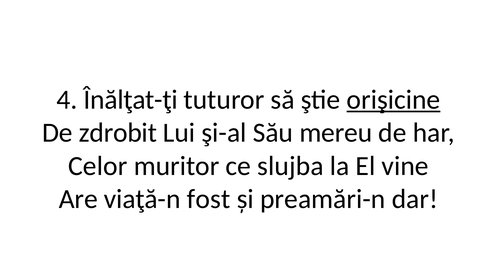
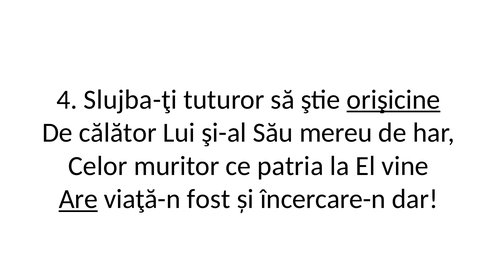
Înălţat-ţi: Înălţat-ţi -> Slujba-ţi
zdrobit: zdrobit -> călător
slujba: slujba -> patria
Are underline: none -> present
preamări-n: preamări-n -> încercare-n
